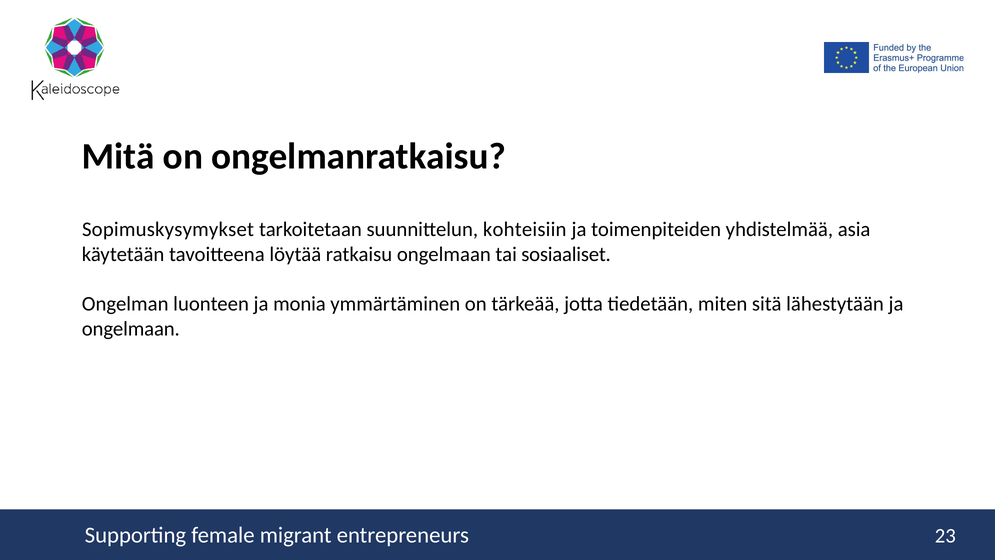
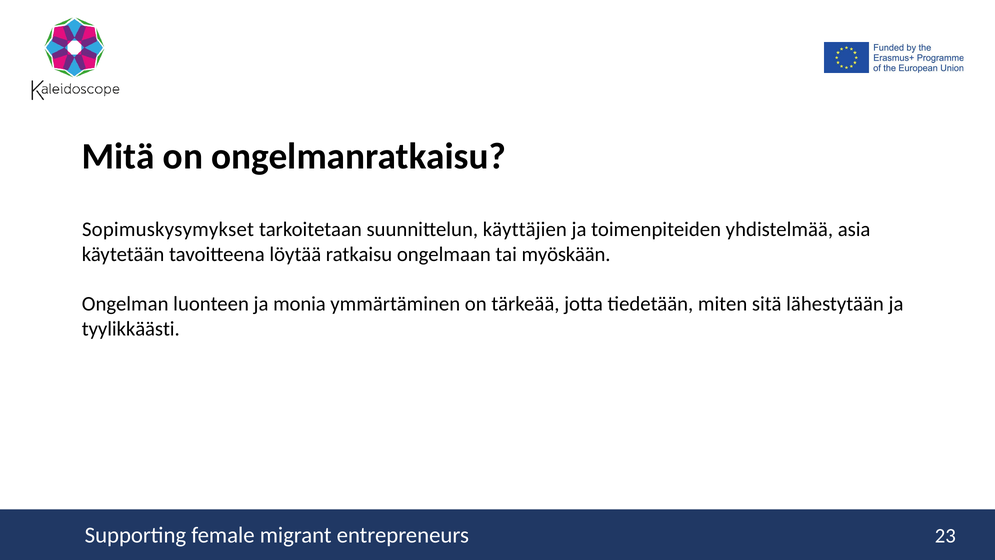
kohteisiin: kohteisiin -> käyttäjien
sosiaaliset: sosiaaliset -> myöskään
ongelmaan at (131, 329): ongelmaan -> tyylikkäästi
